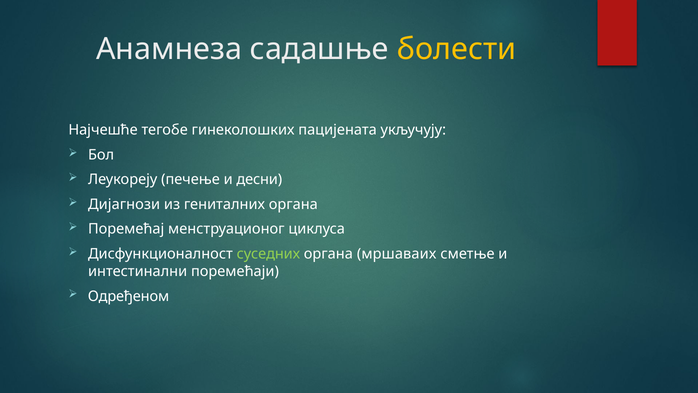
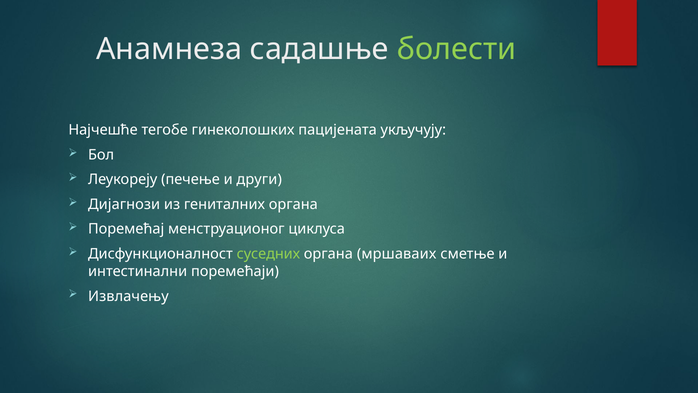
болести colour: yellow -> light green
десни: десни -> други
Одређеном: Одређеном -> Извлачењу
